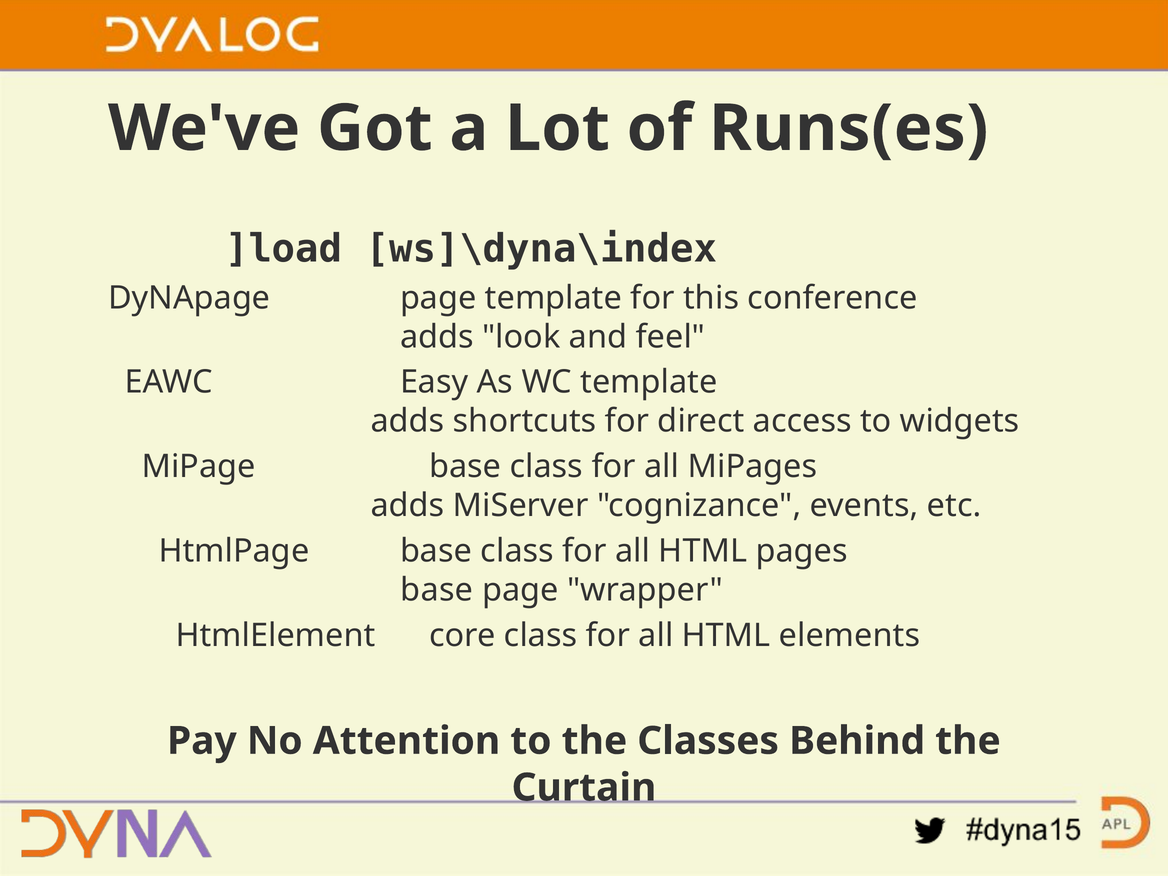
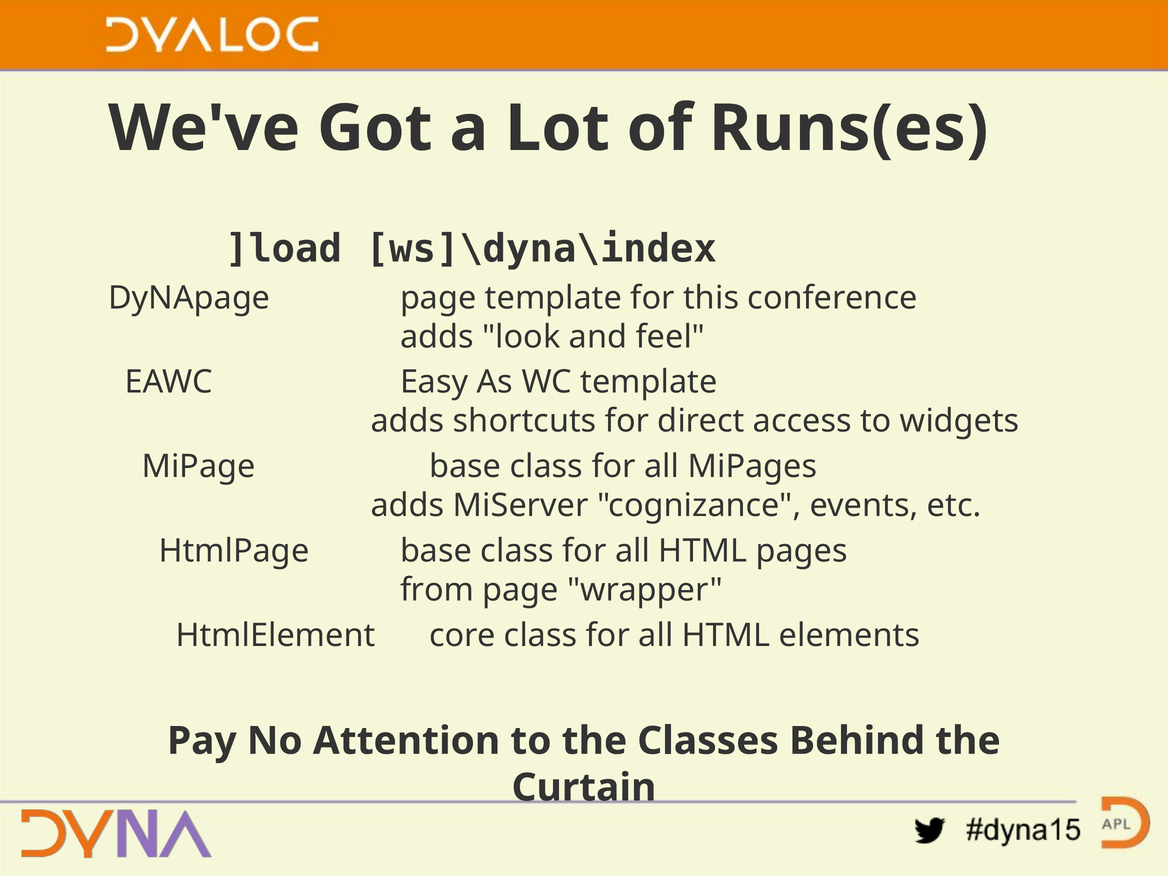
base at (437, 590): base -> from
